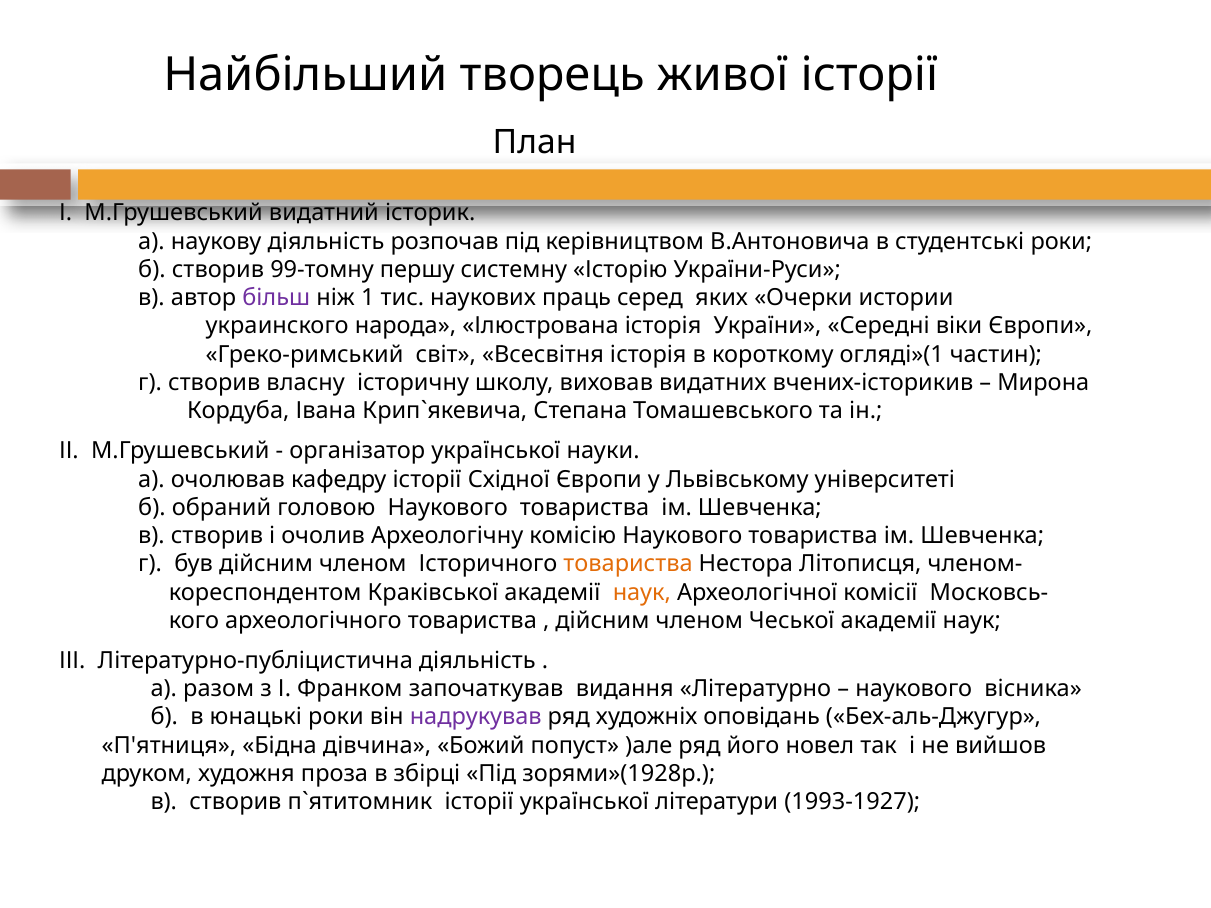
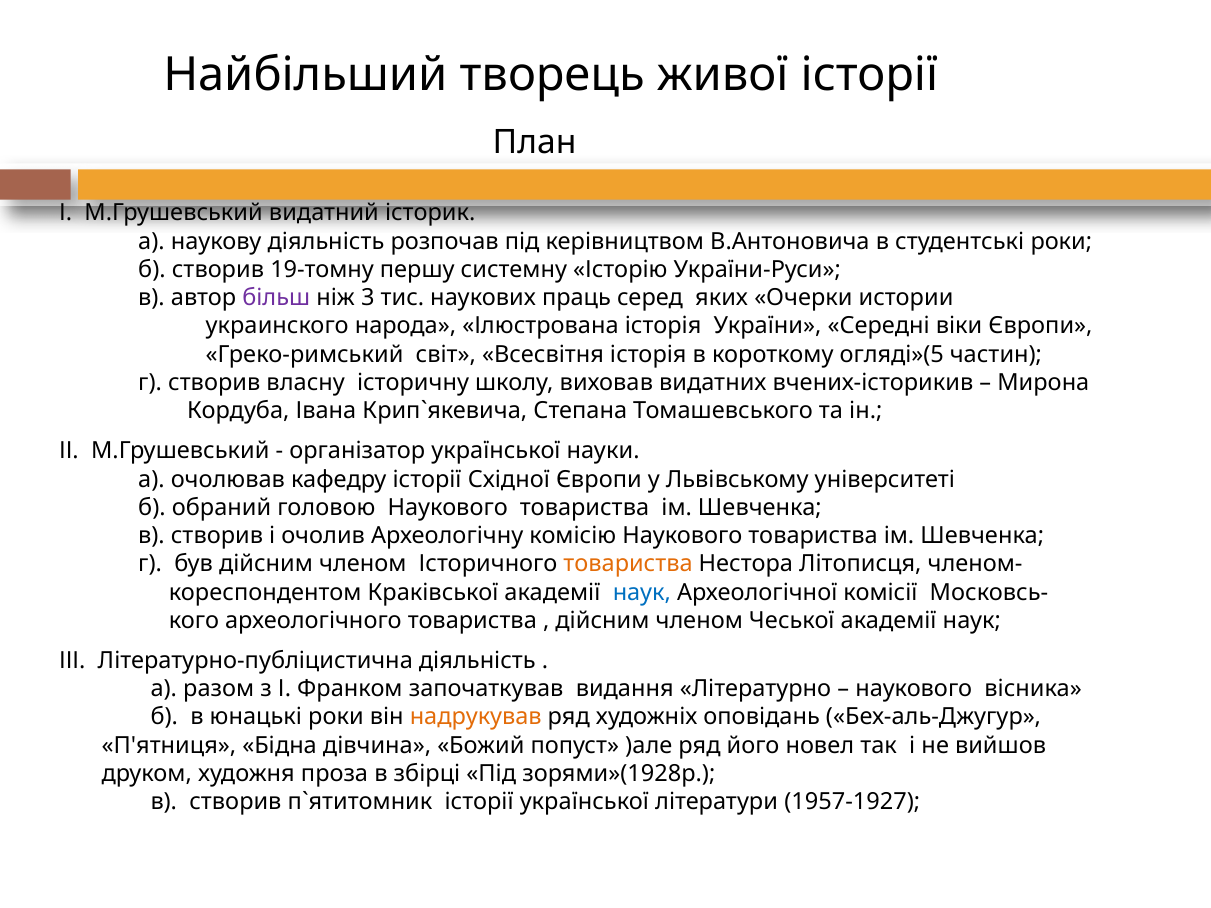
99-томну: 99-томну -> 19-томну
1: 1 -> 3
огляді»(1: огляді»(1 -> огляді»(5
наук at (642, 592) colour: orange -> blue
надрукував colour: purple -> orange
1993-1927: 1993-1927 -> 1957-1927
